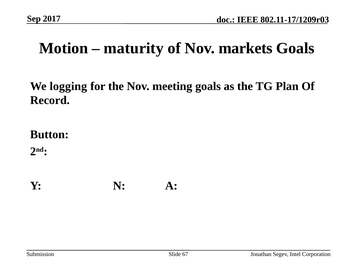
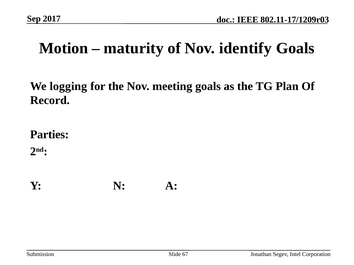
markets: markets -> identify
Button: Button -> Parties
